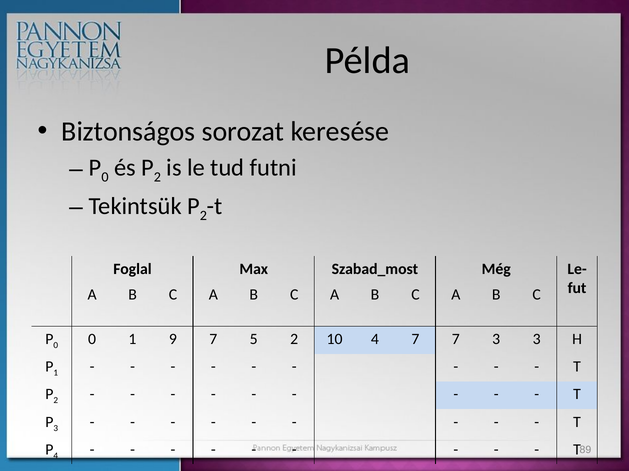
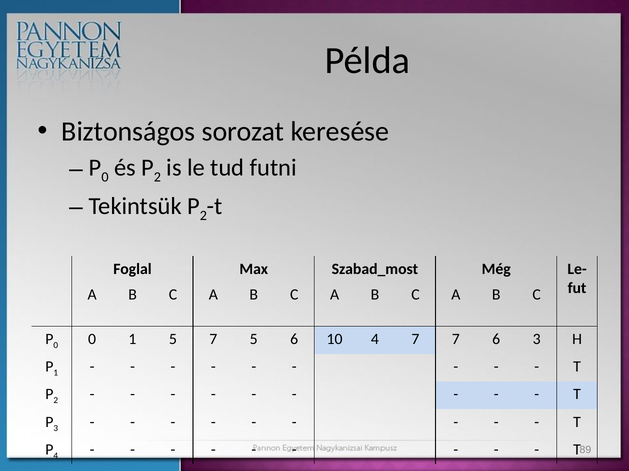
1 9: 9 -> 5
5 2: 2 -> 6
7 3: 3 -> 6
